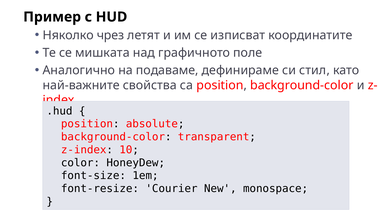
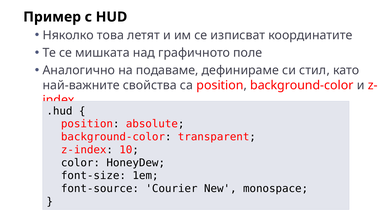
чрез: чрез -> това
font-resize: font-resize -> font-source
